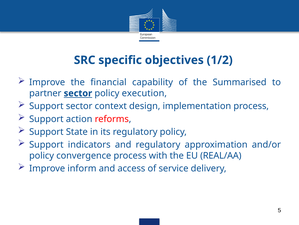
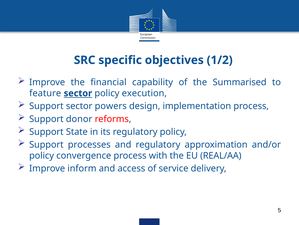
partner: partner -> feature
context: context -> powers
action: action -> donor
indicators: indicators -> processes
